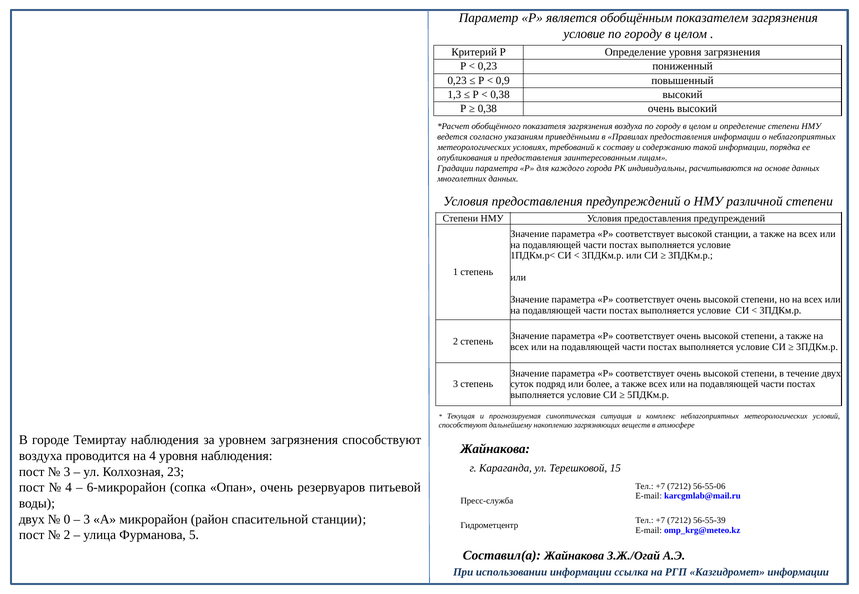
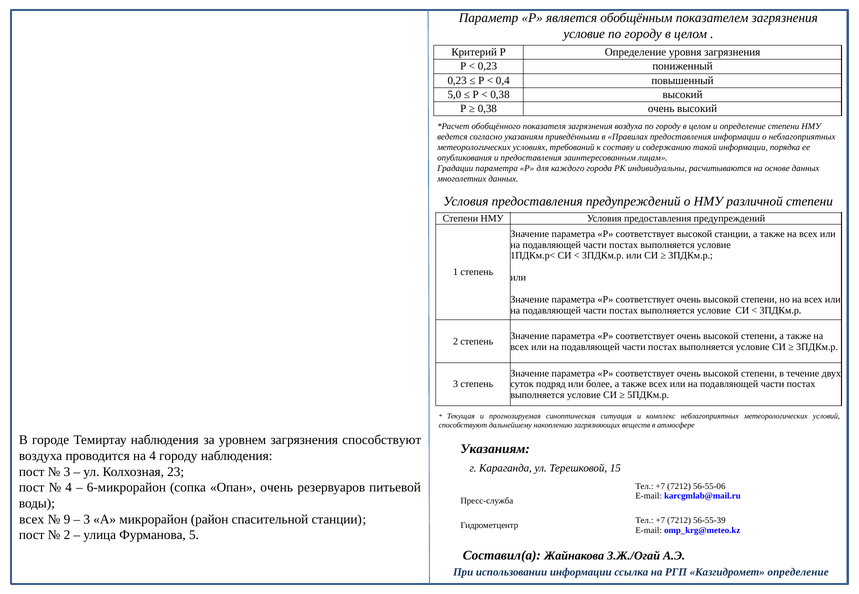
0,9: 0,9 -> 0,4
1,3: 1,3 -> 5,0
Жайнакова at (495, 449): Жайнакова -> Указаниям
4 уровня: уровня -> городу
двух at (32, 520): двух -> всех
0: 0 -> 9
Казгидромет информации: информации -> определение
